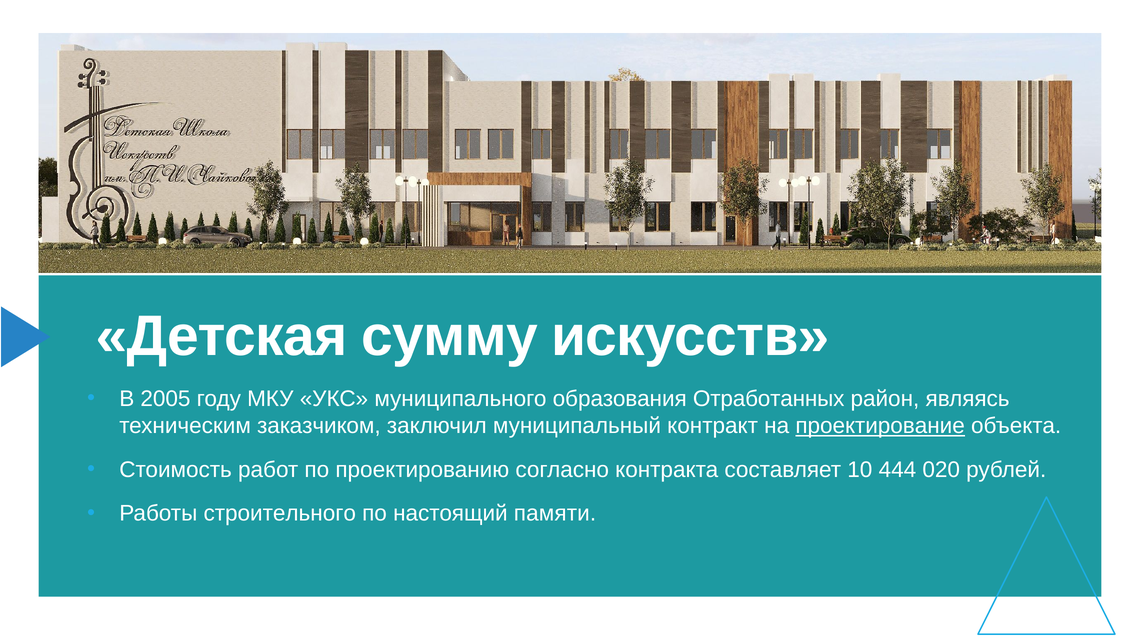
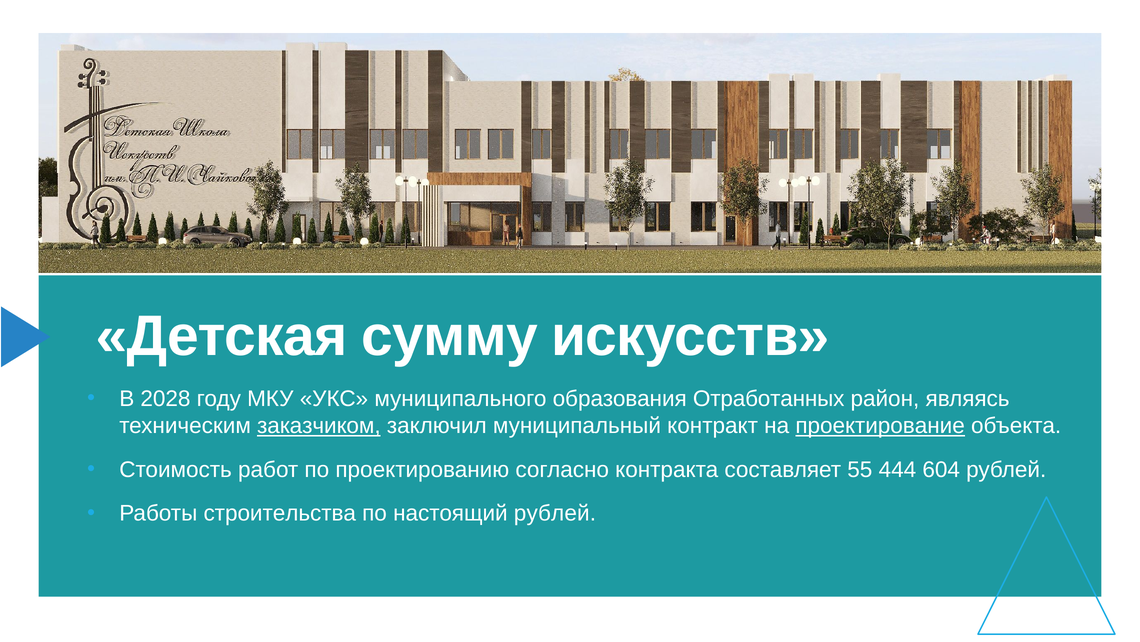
2005: 2005 -> 2028
заказчиком underline: none -> present
10: 10 -> 55
020: 020 -> 604
строительного: строительного -> строительства
настоящий памяти: памяти -> рублей
